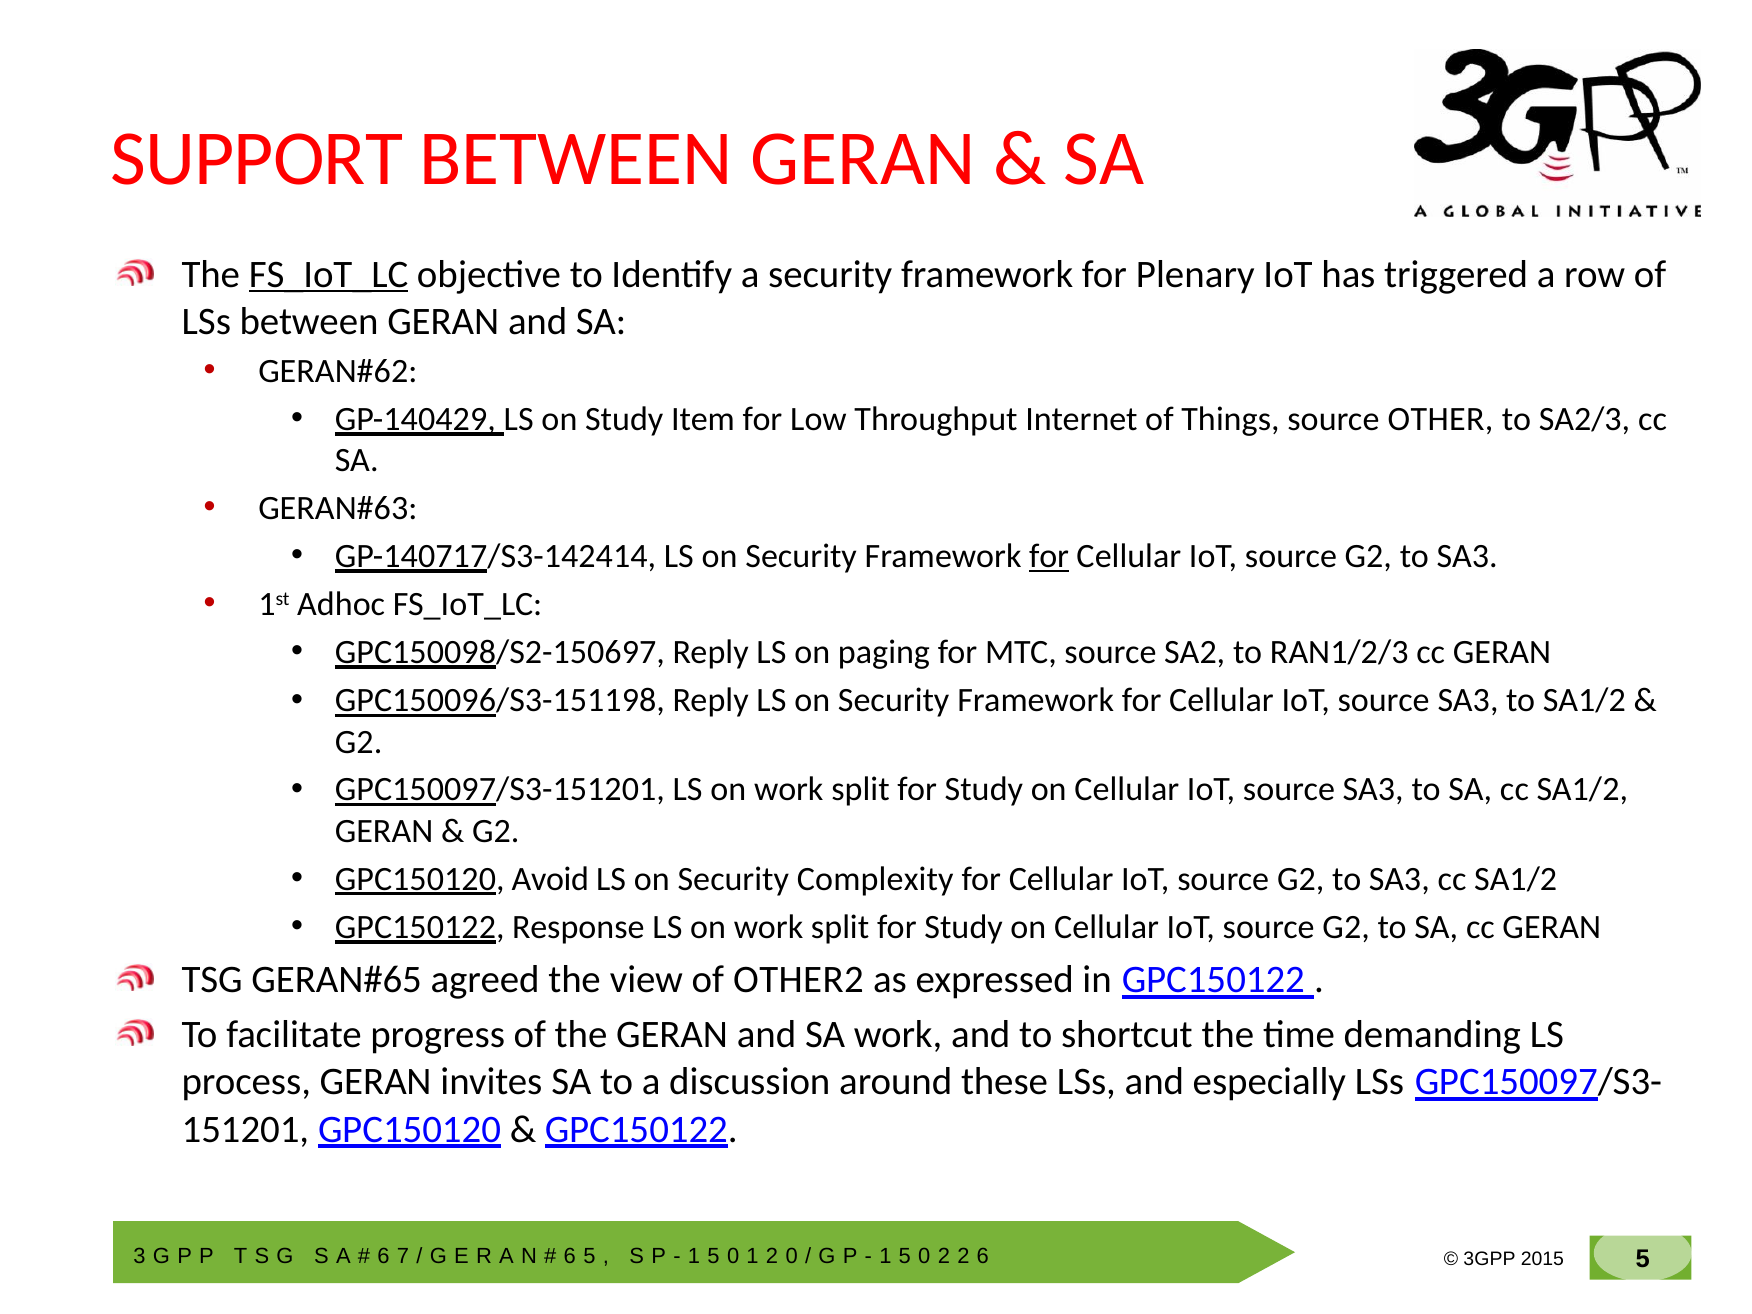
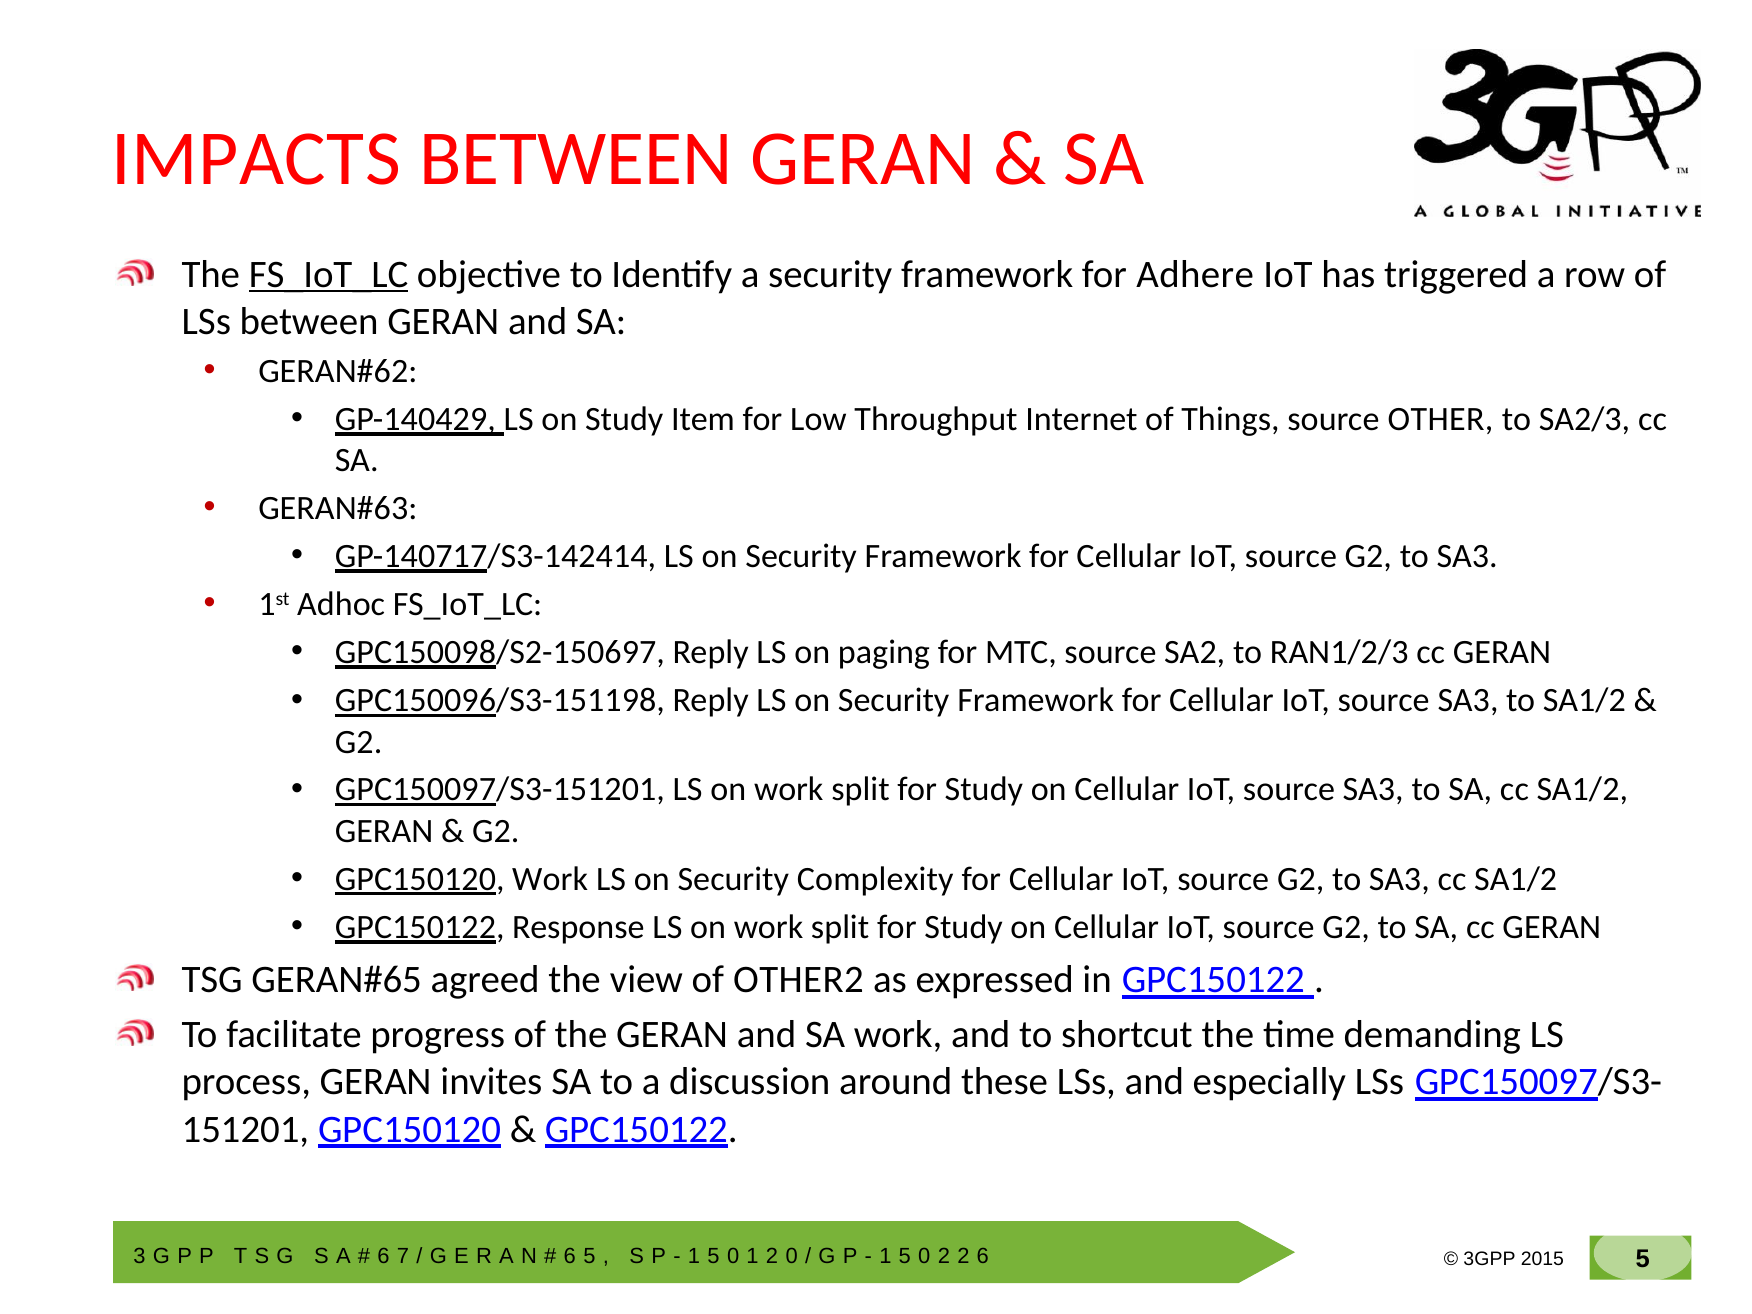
SUPPORT: SUPPORT -> IMPACTS
Plenary: Plenary -> Adhere
for at (1049, 556) underline: present -> none
GPC150120 Avoid: Avoid -> Work
